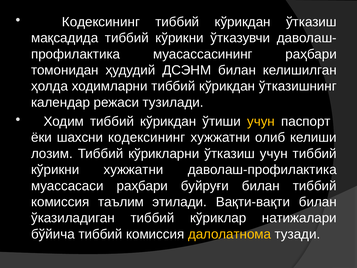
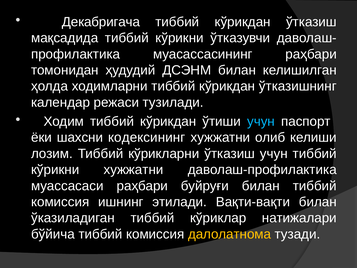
Кодексининг at (101, 22): Кодексининг -> Декабригача
учун at (261, 121) colour: yellow -> light blue
таълим: таълим -> ишнинг
